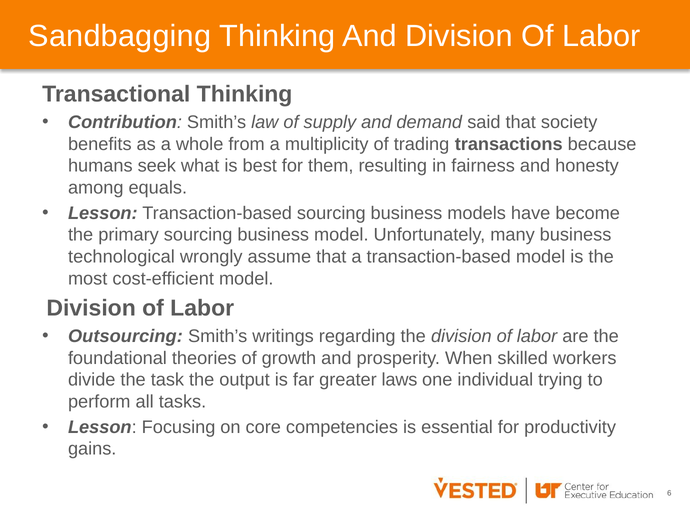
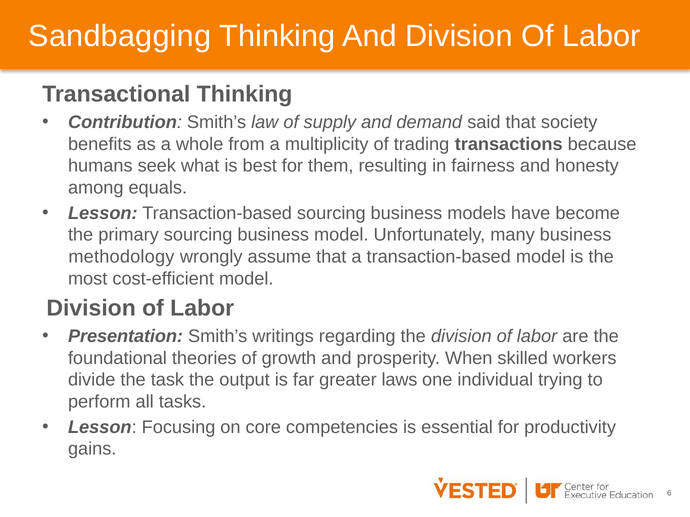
technological: technological -> methodology
Outsourcing: Outsourcing -> Presentation
